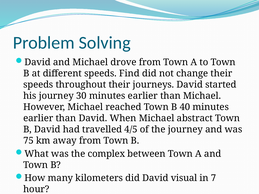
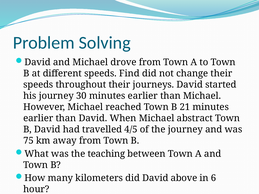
40: 40 -> 21
complex: complex -> teaching
visual: visual -> above
7: 7 -> 6
